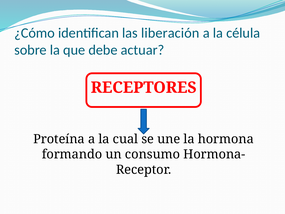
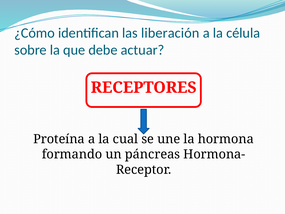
consumo: consumo -> páncreas
